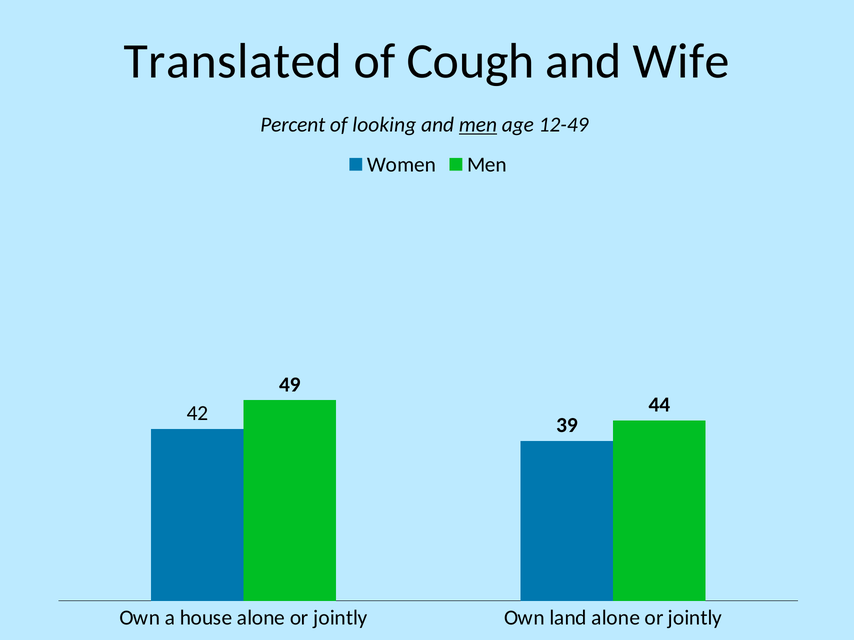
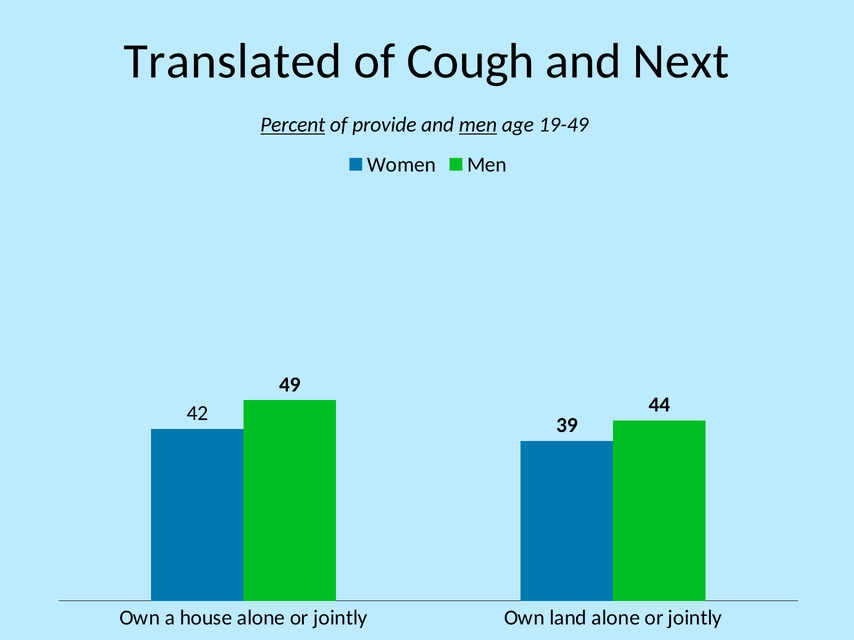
Wife: Wife -> Next
Percent underline: none -> present
looking: looking -> provide
12-49: 12-49 -> 19-49
